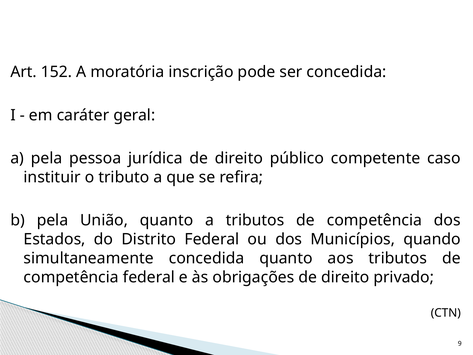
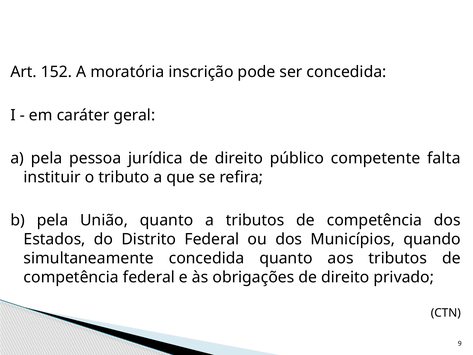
caso: caso -> falta
